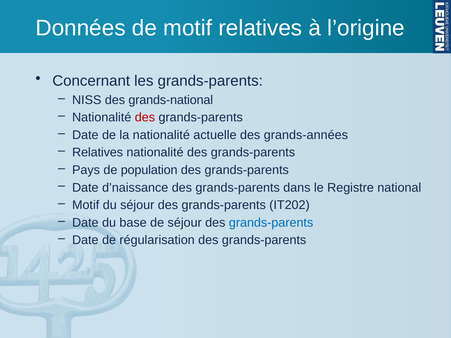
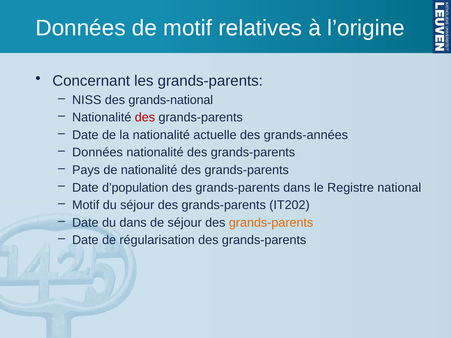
Relatives at (98, 153): Relatives -> Données
de population: population -> nationalité
d’naissance: d’naissance -> d’population
du base: base -> dans
grands-parents at (271, 223) colour: blue -> orange
